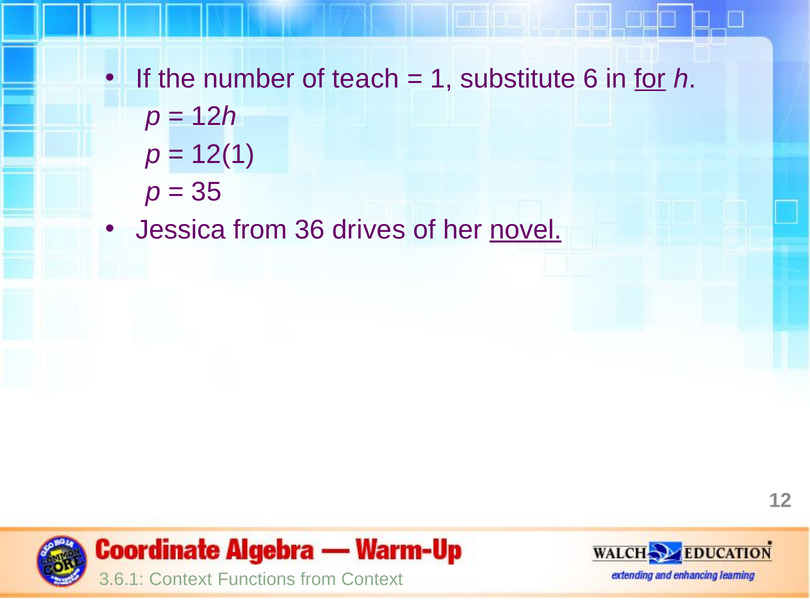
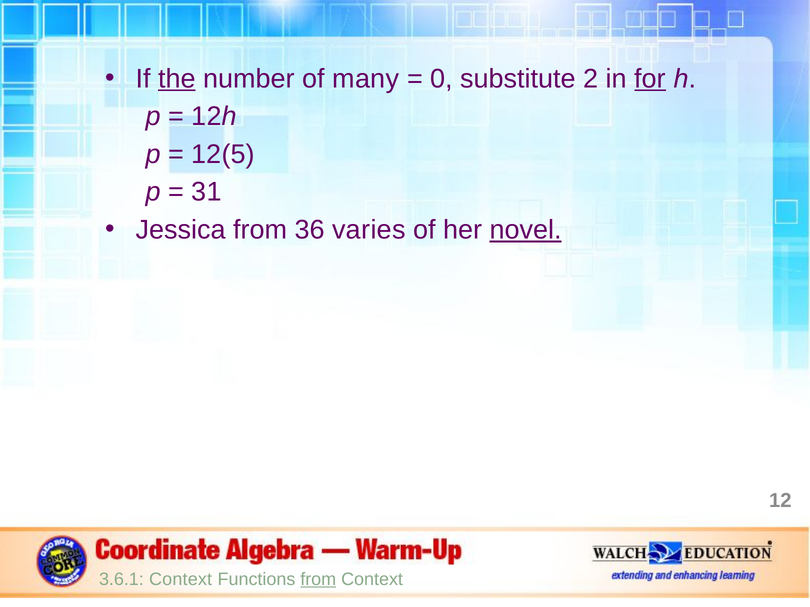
the underline: none -> present
teach: teach -> many
1: 1 -> 0
6: 6 -> 2
12(1: 12(1 -> 12(5
35: 35 -> 31
drives: drives -> varies
from at (318, 580) underline: none -> present
